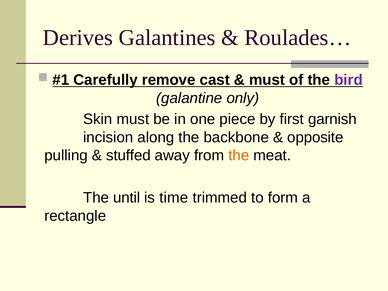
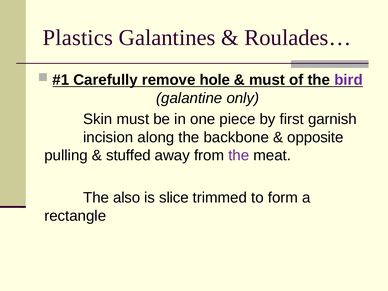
Derives: Derives -> Plastics
cast: cast -> hole
the at (239, 155) colour: orange -> purple
until: until -> also
time: time -> slice
